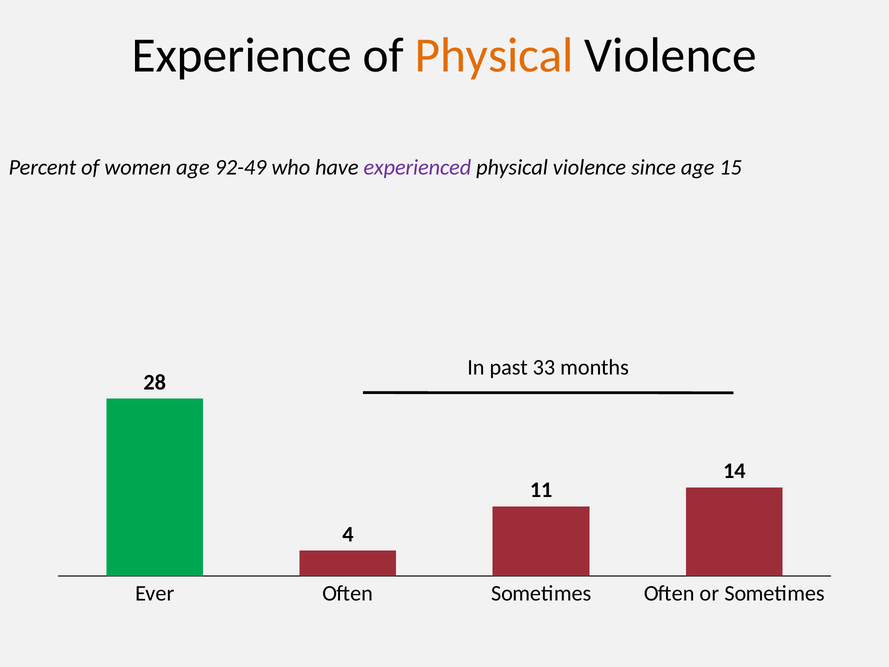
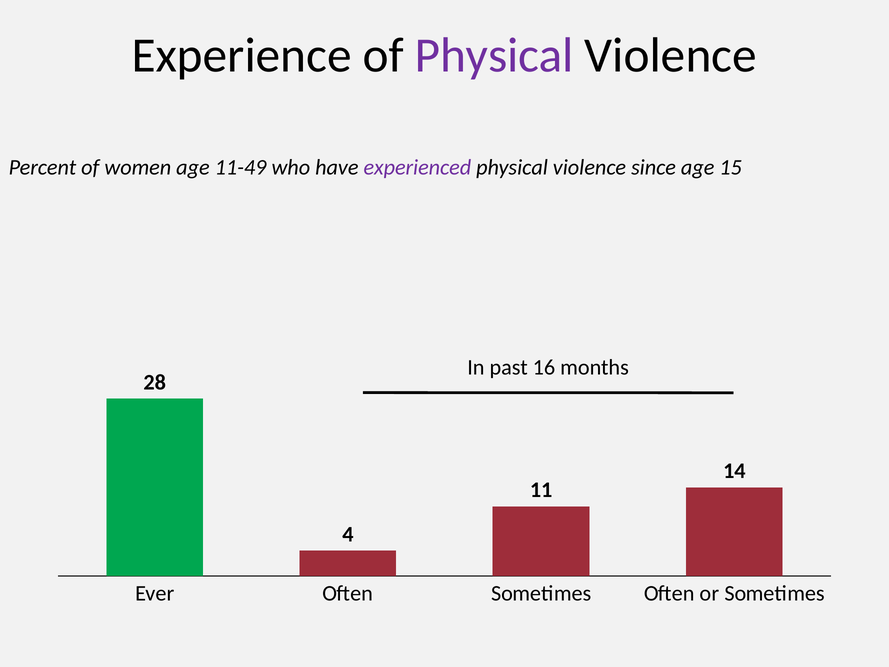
Physical at (494, 55) colour: orange -> purple
92-49: 92-49 -> 11-49
33: 33 -> 16
